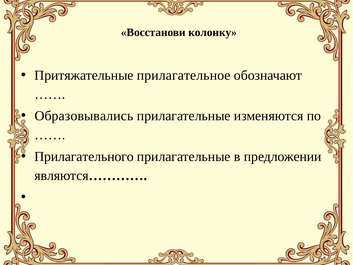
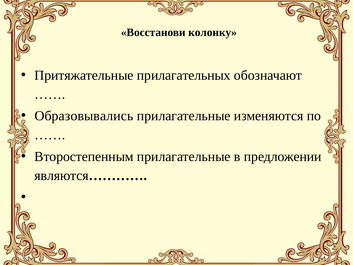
прилагательное: прилагательное -> прилагательных
Прилагательного: Прилагательного -> Второстепенным
